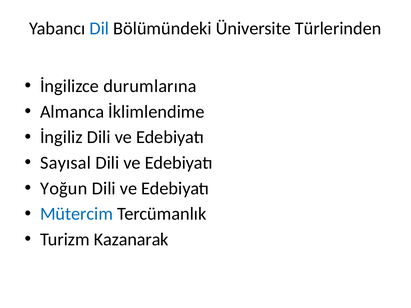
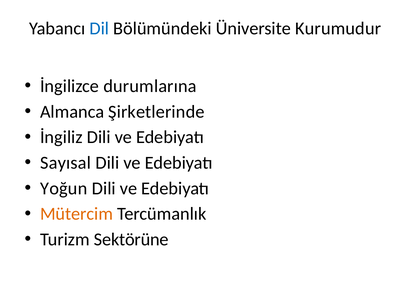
Türlerinden: Türlerinden -> Kurumudur
İklimlendime: İklimlendime -> Şirketlerinde
Mütercim colour: blue -> orange
Kazanarak: Kazanarak -> Sektörüne
